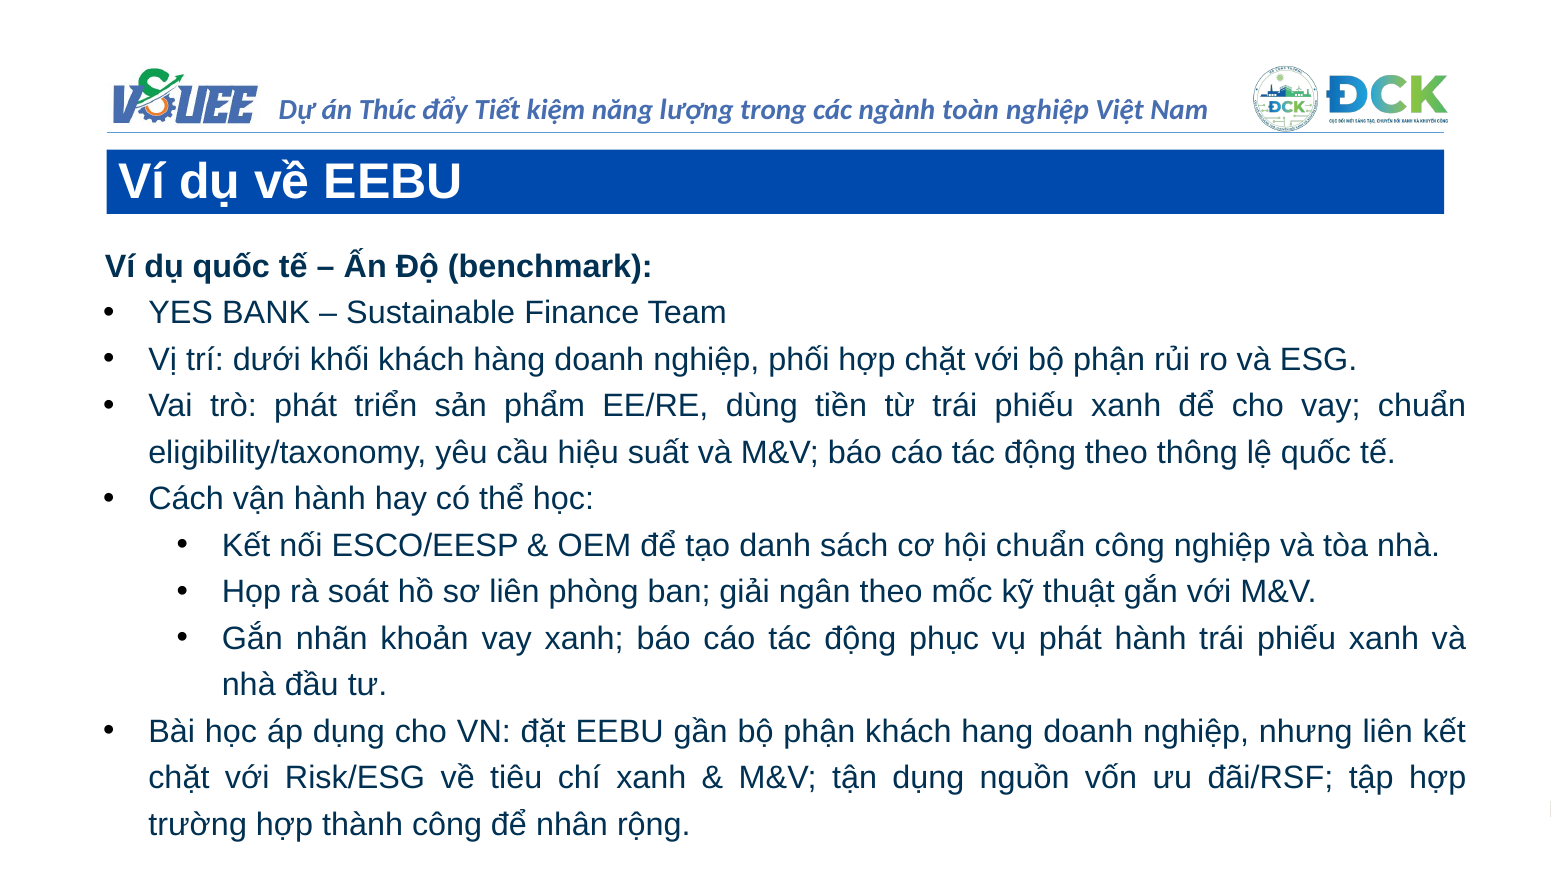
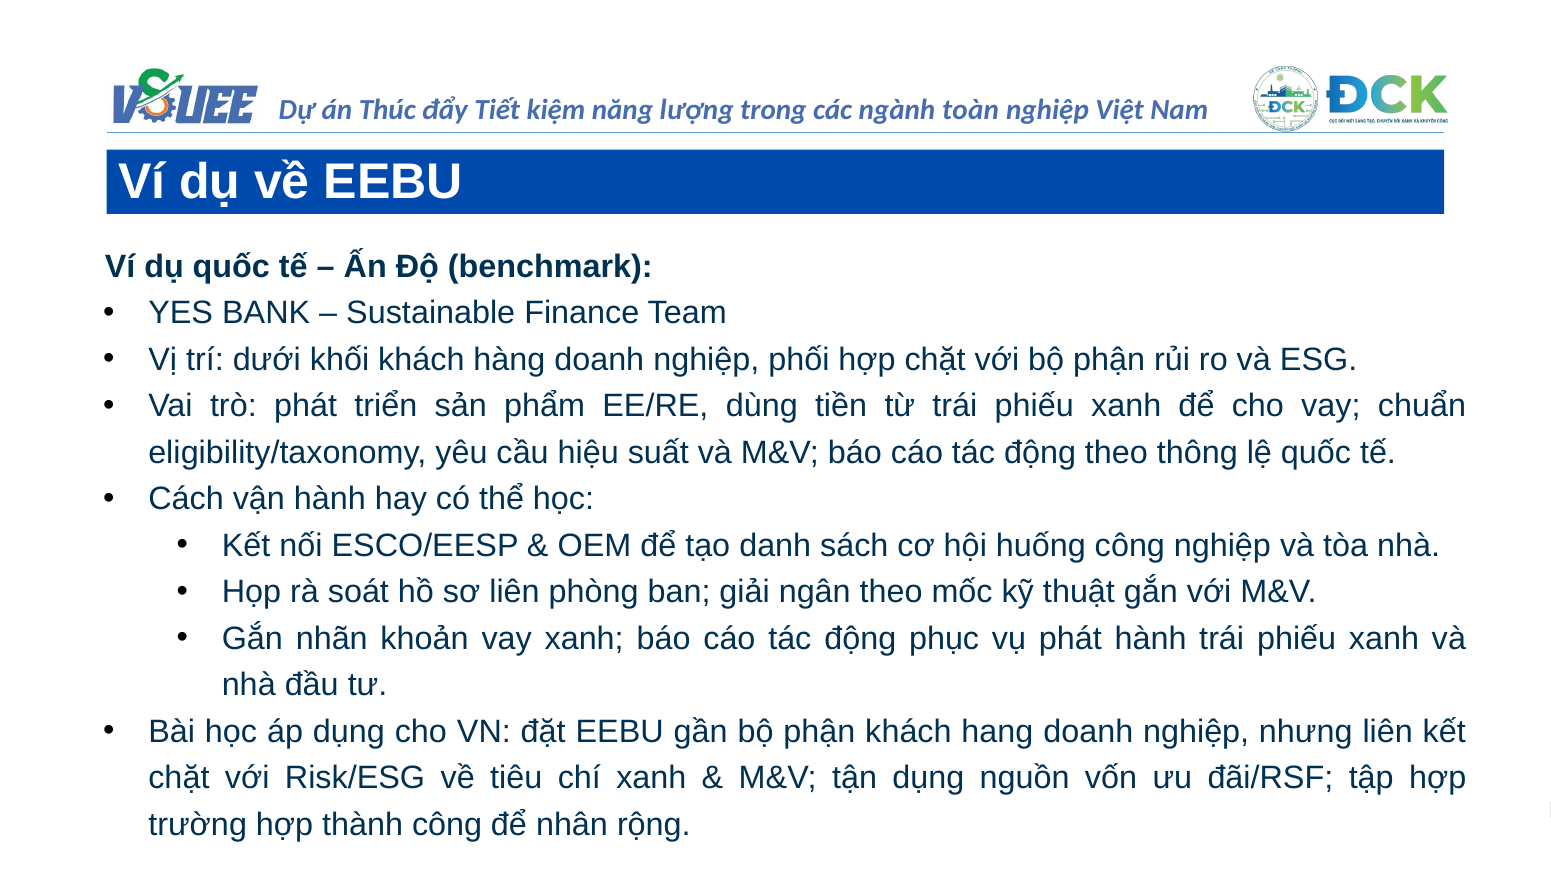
hội chuẩn: chuẩn -> huống
